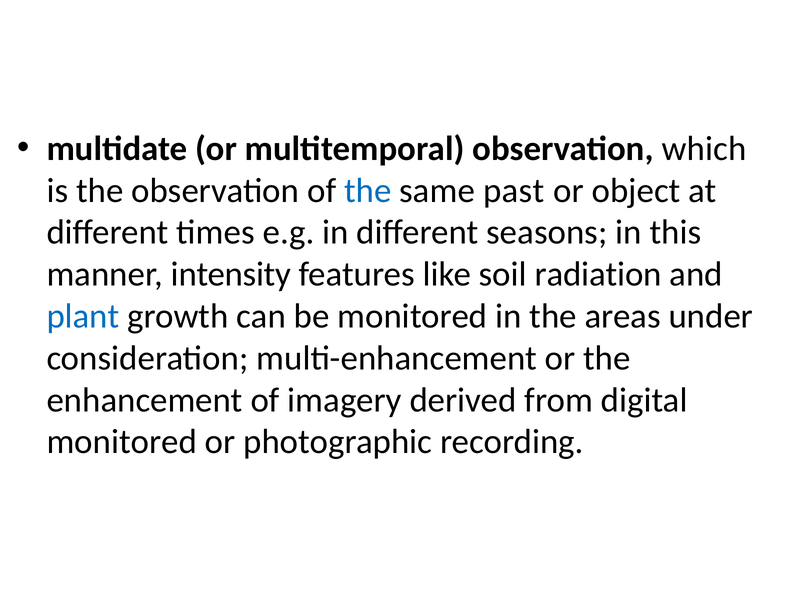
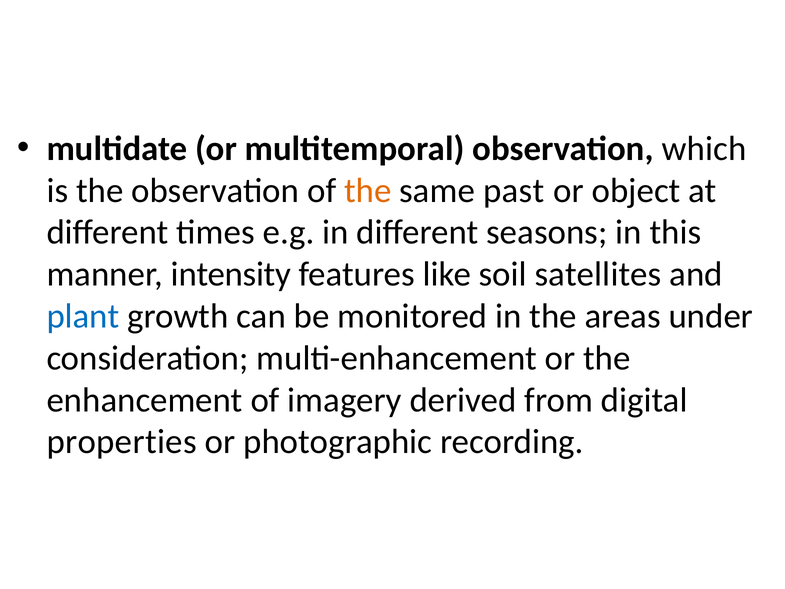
the at (368, 190) colour: blue -> orange
radiation: radiation -> satellites
monitored at (122, 442): monitored -> properties
